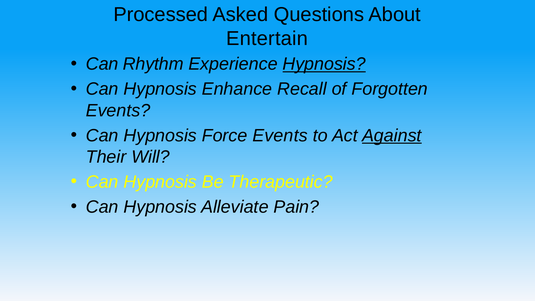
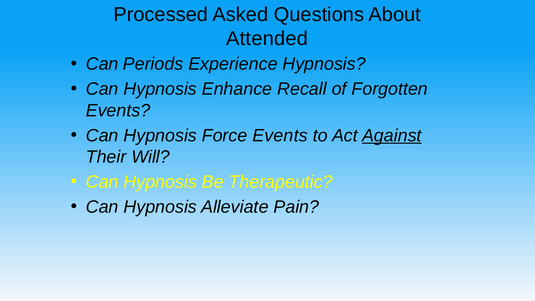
Entertain: Entertain -> Attended
Rhythm: Rhythm -> Periods
Hypnosis at (324, 64) underline: present -> none
